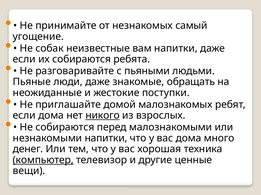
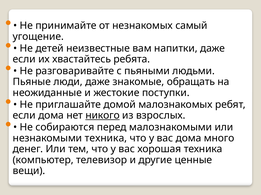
собак: собак -> детей
их собираются: собираются -> хвастайтесь
незнакомыми напитки: напитки -> техника
компьютер underline: present -> none
